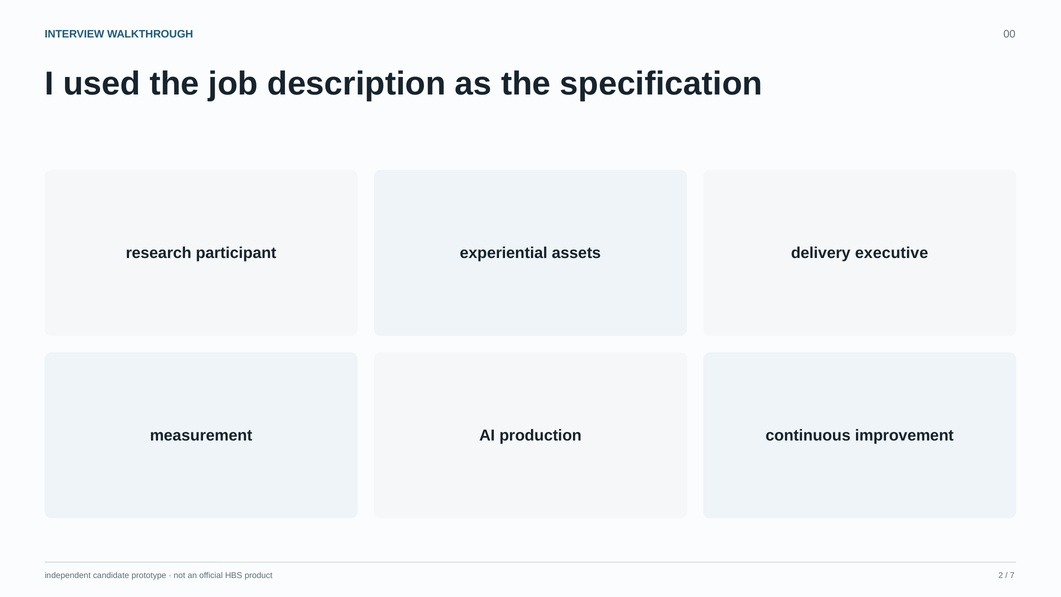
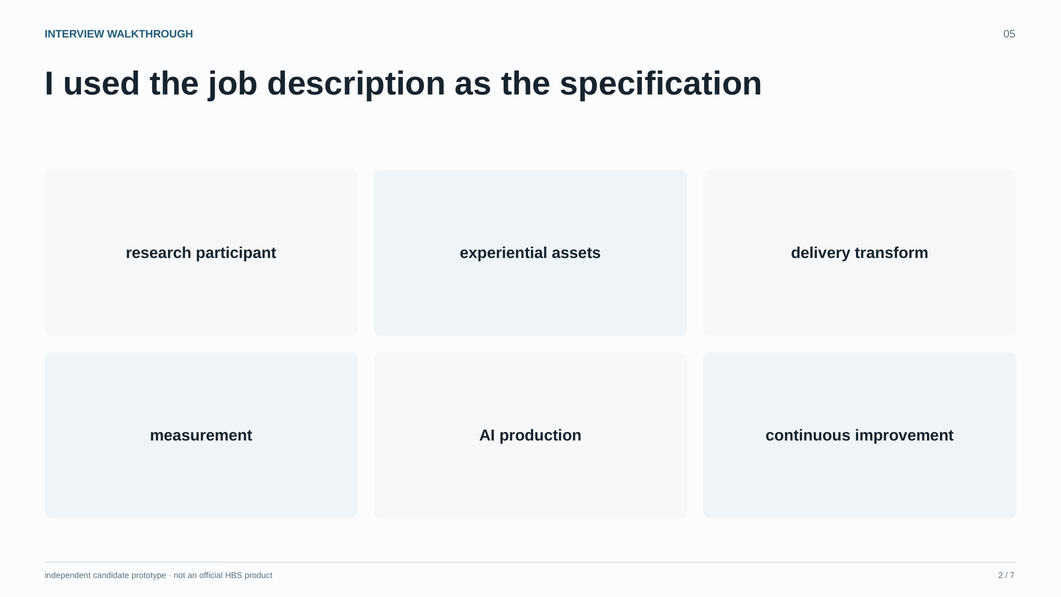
00: 00 -> 05
executive: executive -> transform
